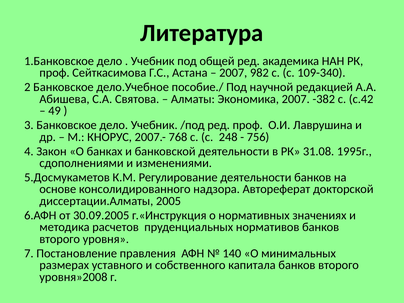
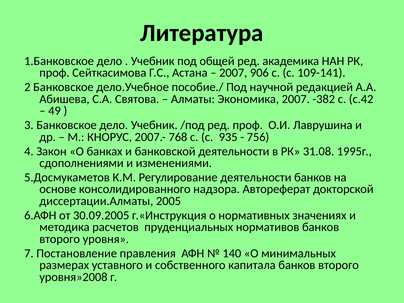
982: 982 -> 906
109-340: 109-340 -> 109-141
248: 248 -> 935
